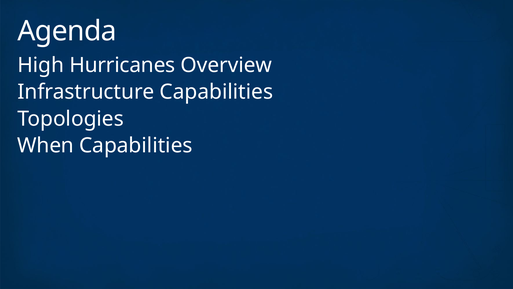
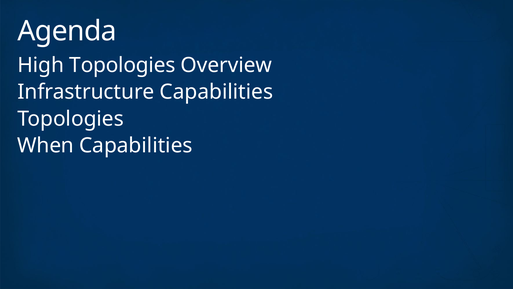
High Hurricanes: Hurricanes -> Topologies
